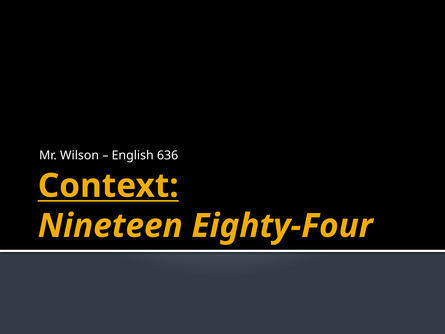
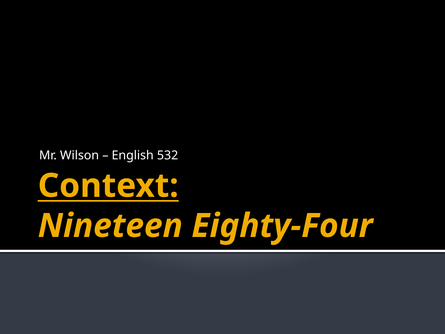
636: 636 -> 532
